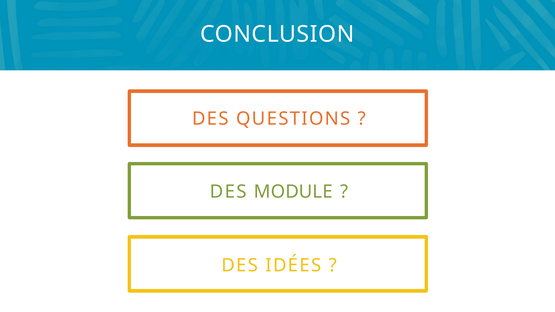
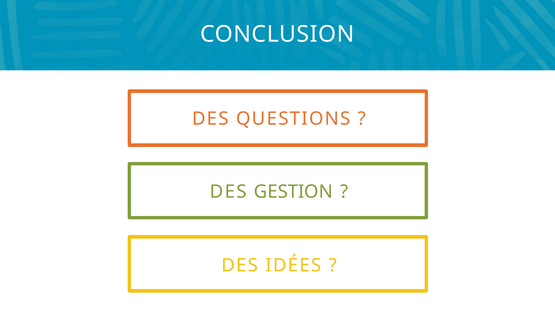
MODULE: MODULE -> GESTION
